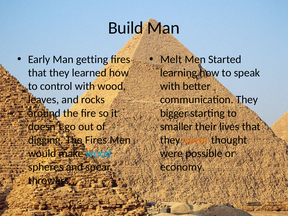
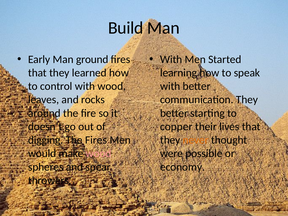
getting: getting -> ground
Melt at (171, 59): Melt -> With
bigger at (174, 113): bigger -> better
smaller: smaller -> copper
wood at (99, 153) colour: light blue -> pink
